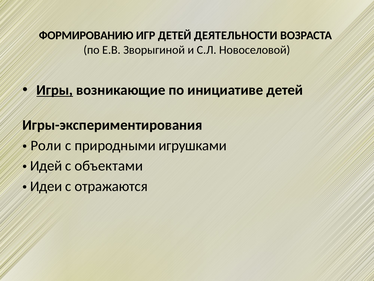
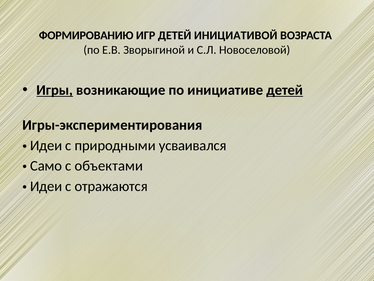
ДЕЯТЕЛЬНОСТИ: ДЕЯТЕЛЬНОСТИ -> ИНИЦИАТИВОЙ
детей at (285, 90) underline: none -> present
Роли at (46, 145): Роли -> Идеи
игрушками: игрушками -> усваивался
Идей: Идей -> Само
